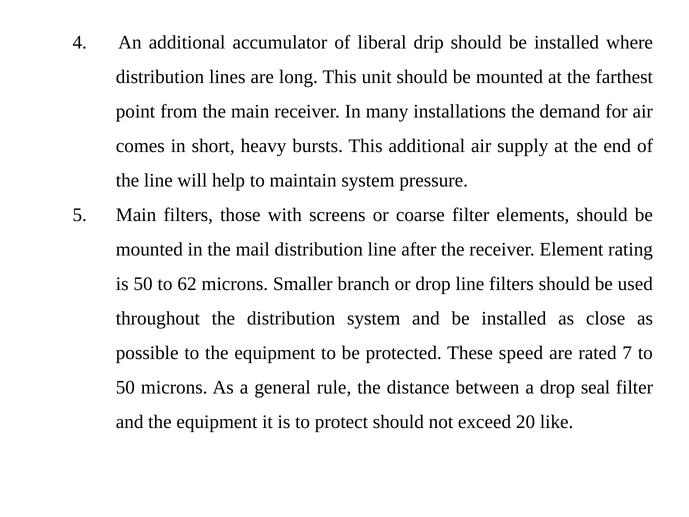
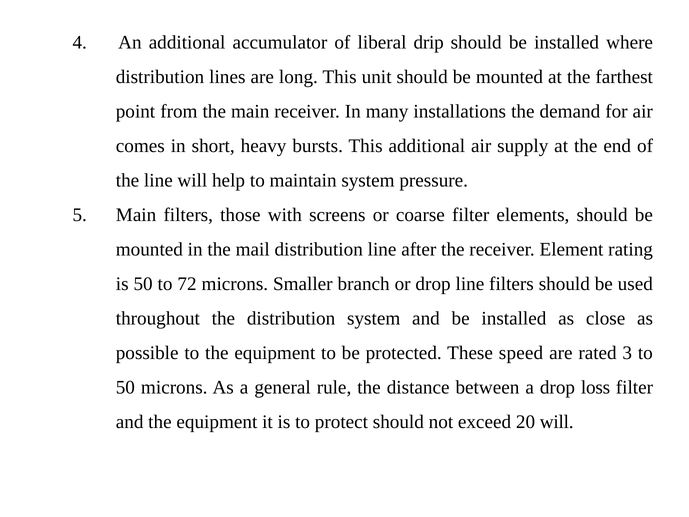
62: 62 -> 72
7: 7 -> 3
seal: seal -> loss
20 like: like -> will
